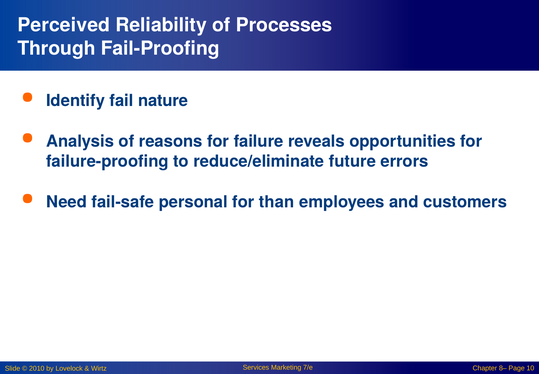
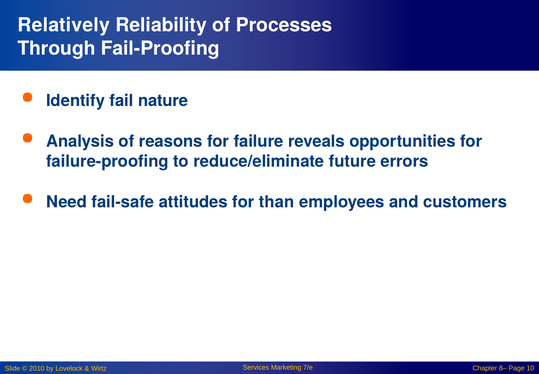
Perceived: Perceived -> Relatively
personal: personal -> attitudes
